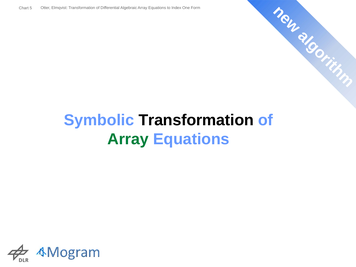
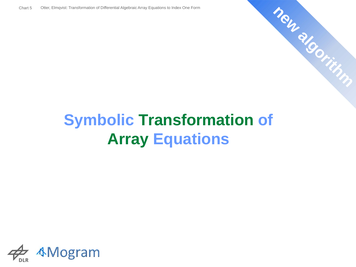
Transformation at (196, 120) colour: black -> green
